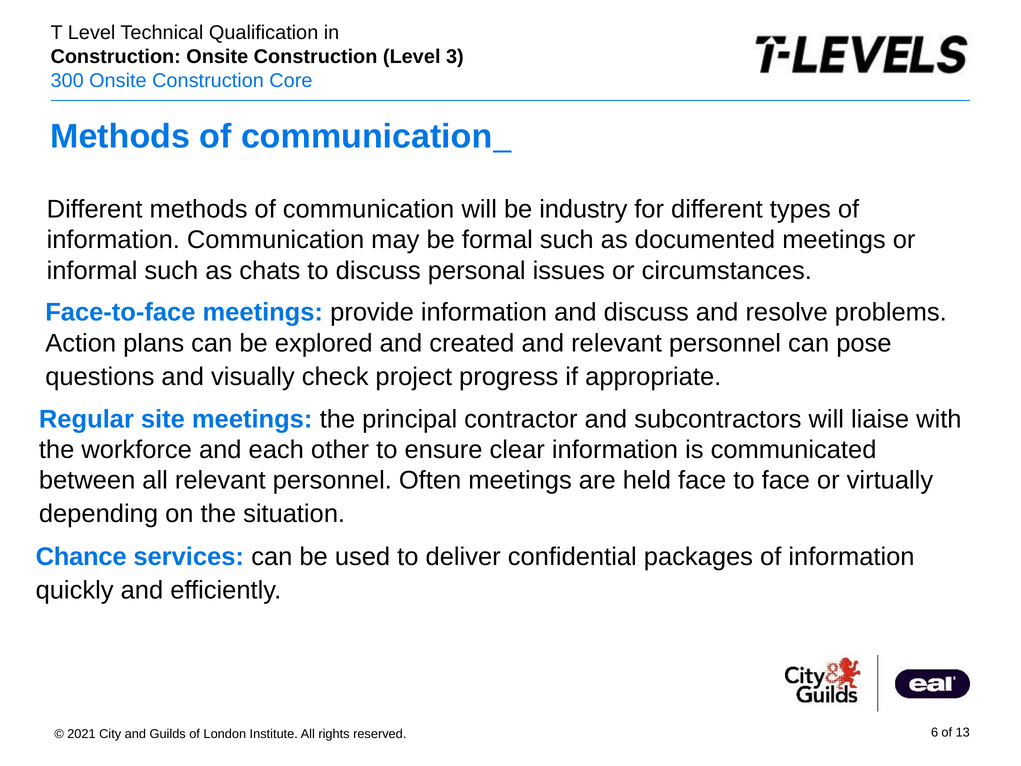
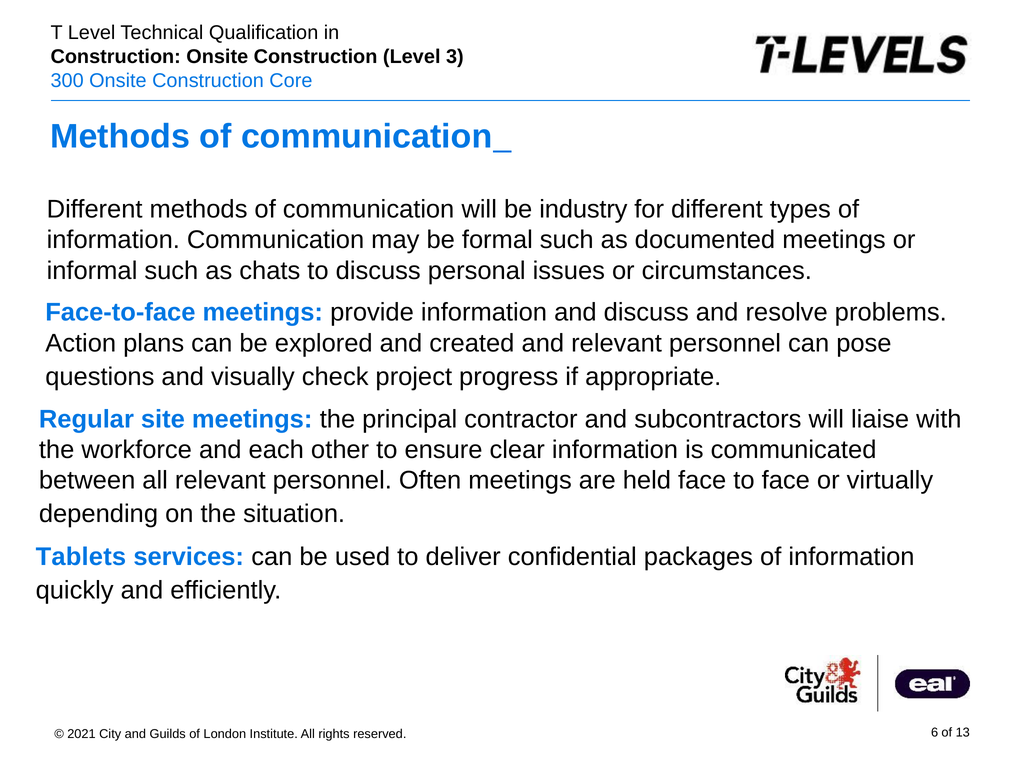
Chance: Chance -> Tablets
